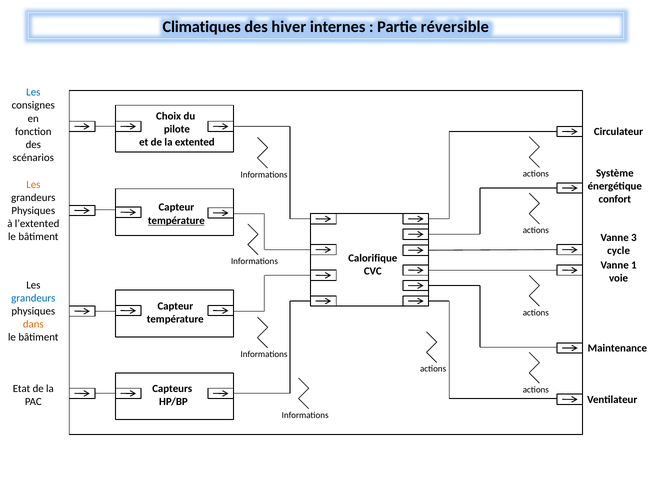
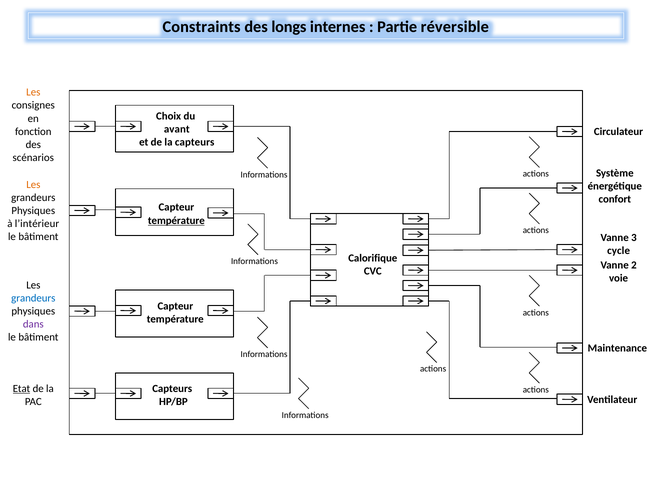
Climatiques: Climatiques -> Constraints
hiver: hiver -> longs
Les at (33, 92) colour: blue -> orange
pilote: pilote -> avant
la extented: extented -> capteurs
l’extented: l’extented -> l’intérieur
1: 1 -> 2
dans colour: orange -> purple
Etat underline: none -> present
